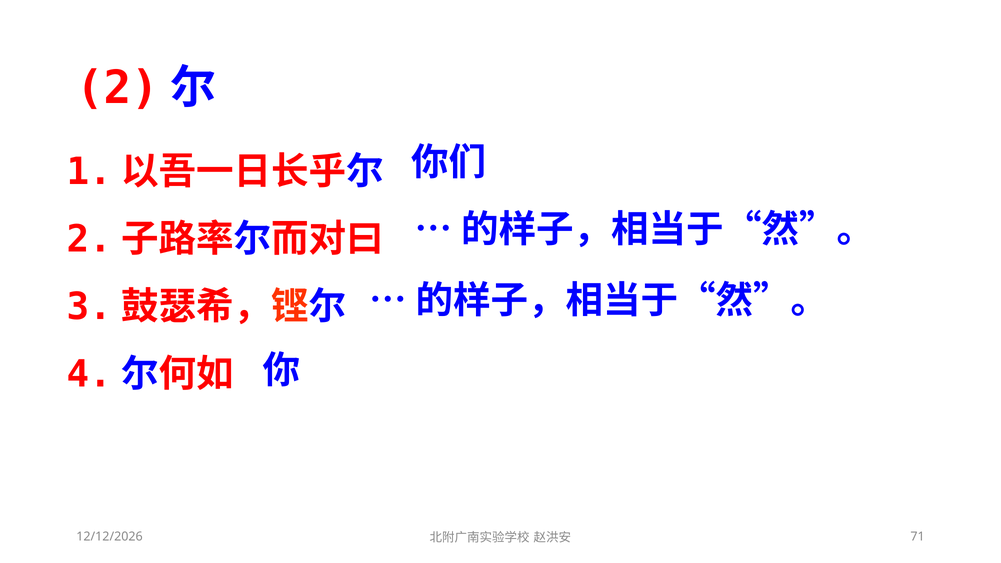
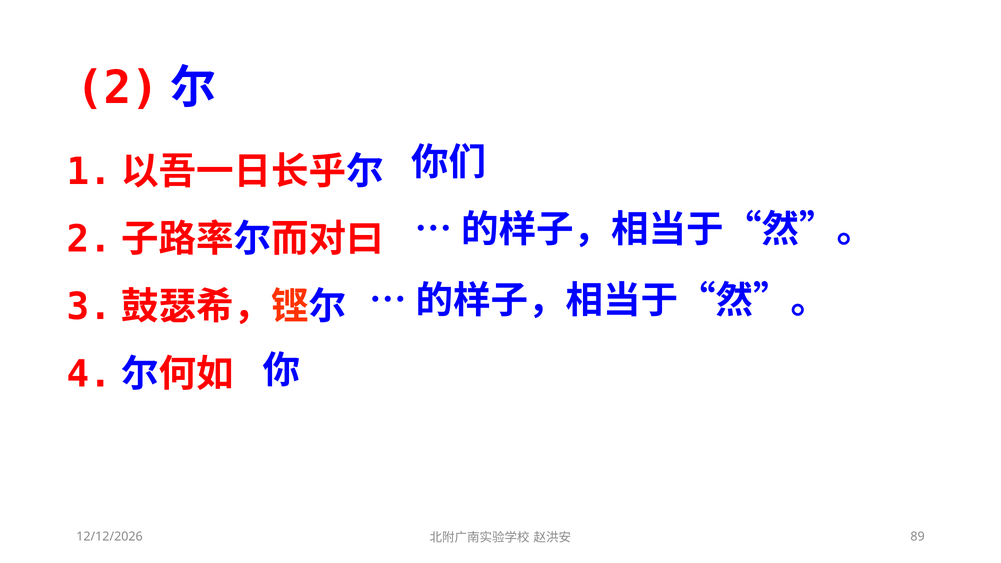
71: 71 -> 89
